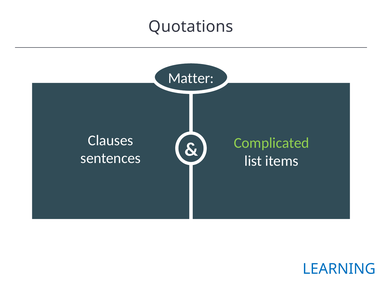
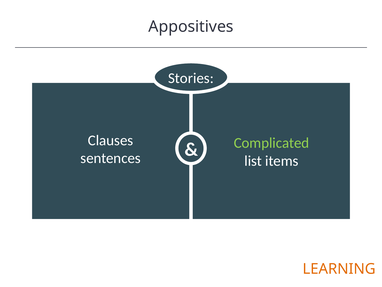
Quotations: Quotations -> Appositives
Matter: Matter -> Stories
LEARNING colour: blue -> orange
